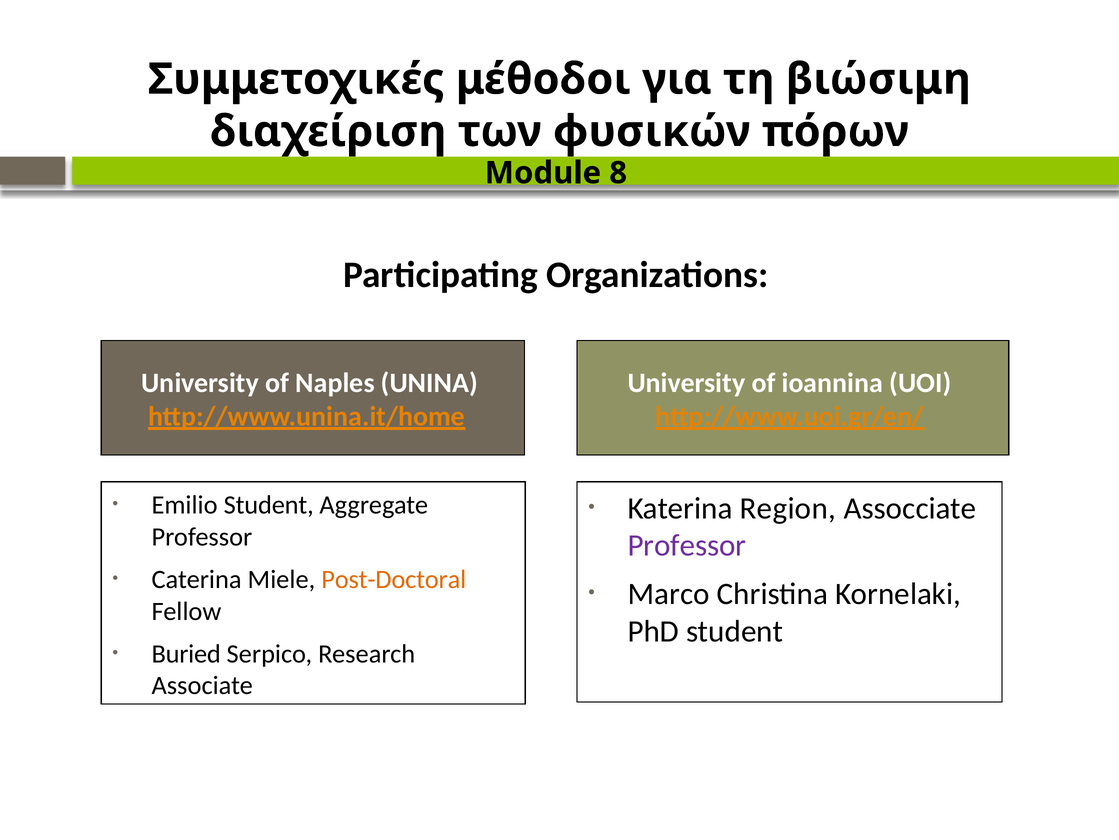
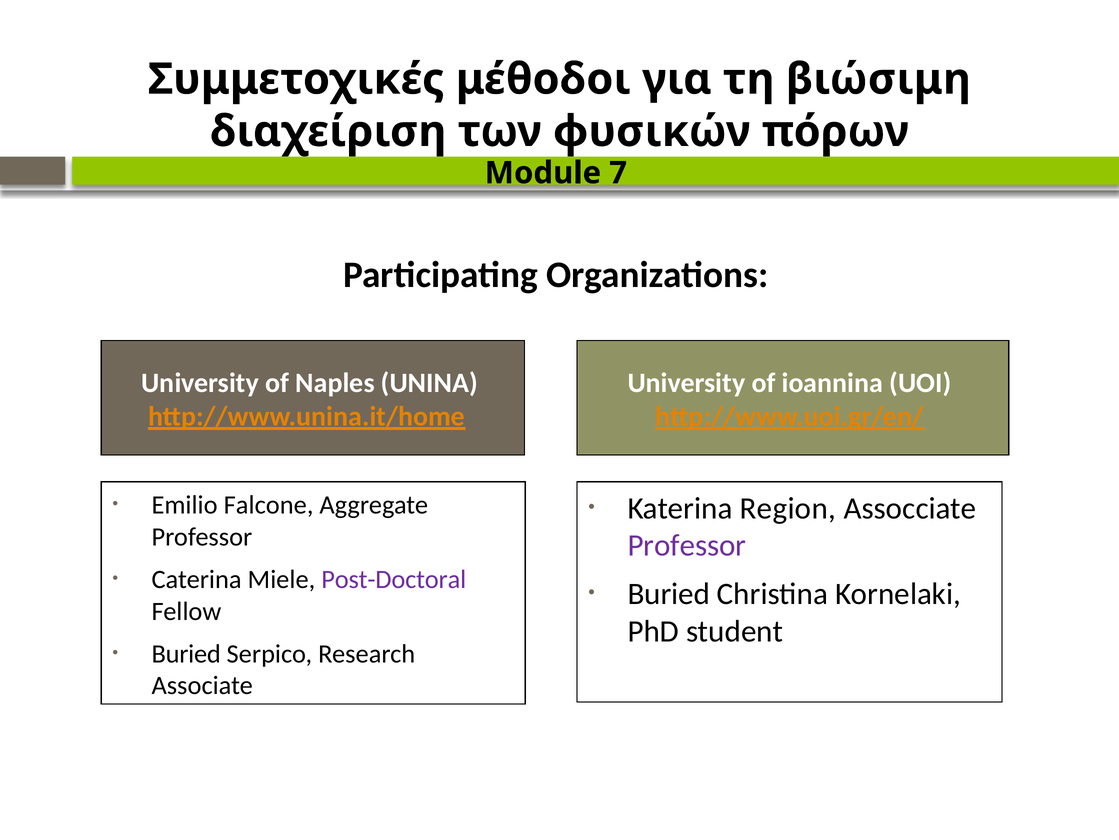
8: 8 -> 7
Emilio Student: Student -> Falcone
Post-Doctoral colour: orange -> purple
Marco at (669, 593): Marco -> Buried
